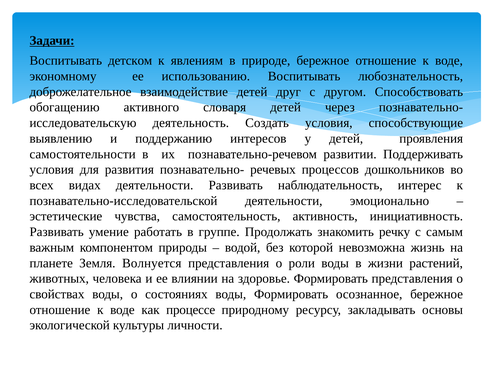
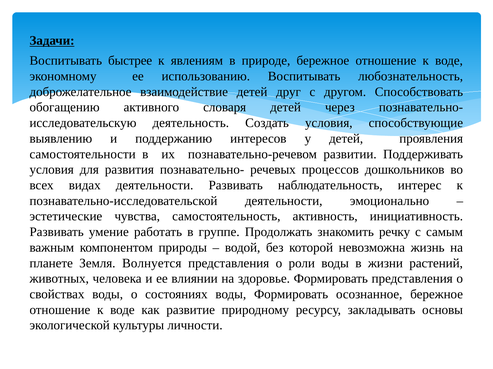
детском: детском -> быстрее
процессе: процессе -> развитие
